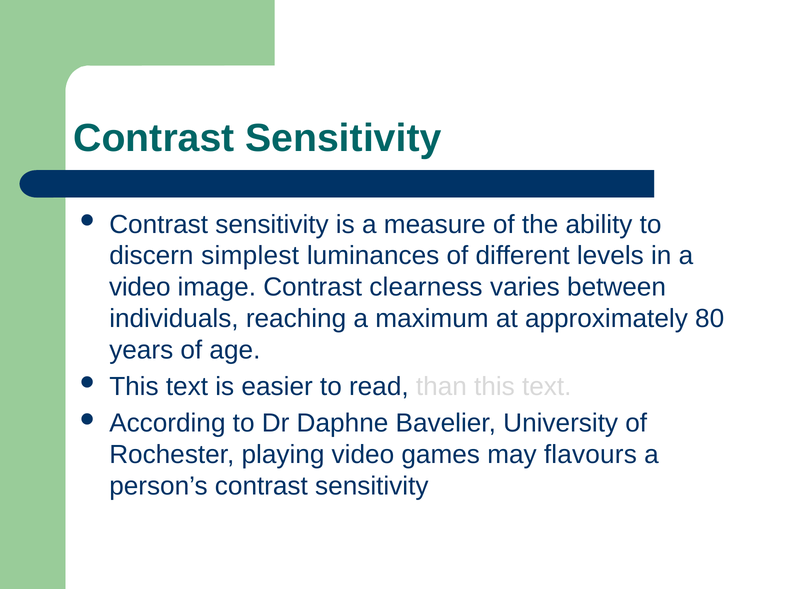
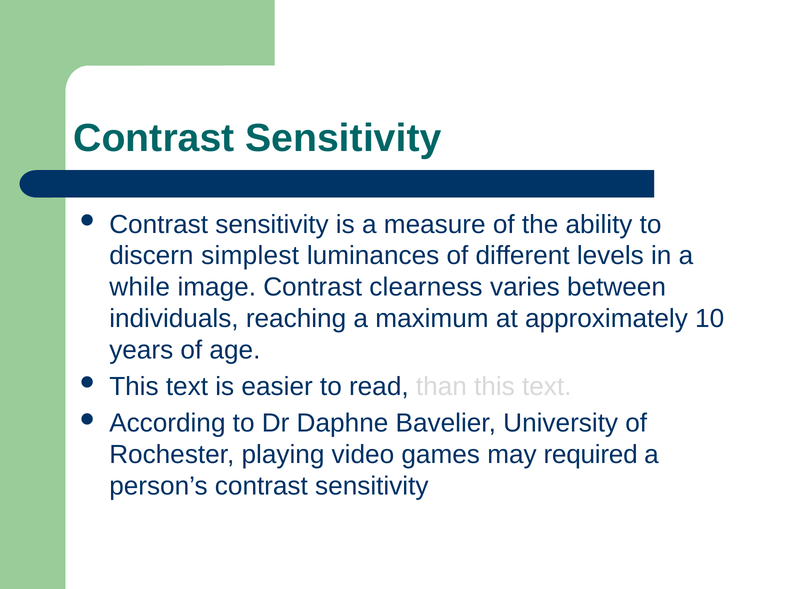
video at (140, 287): video -> while
80: 80 -> 10
flavours: flavours -> required
